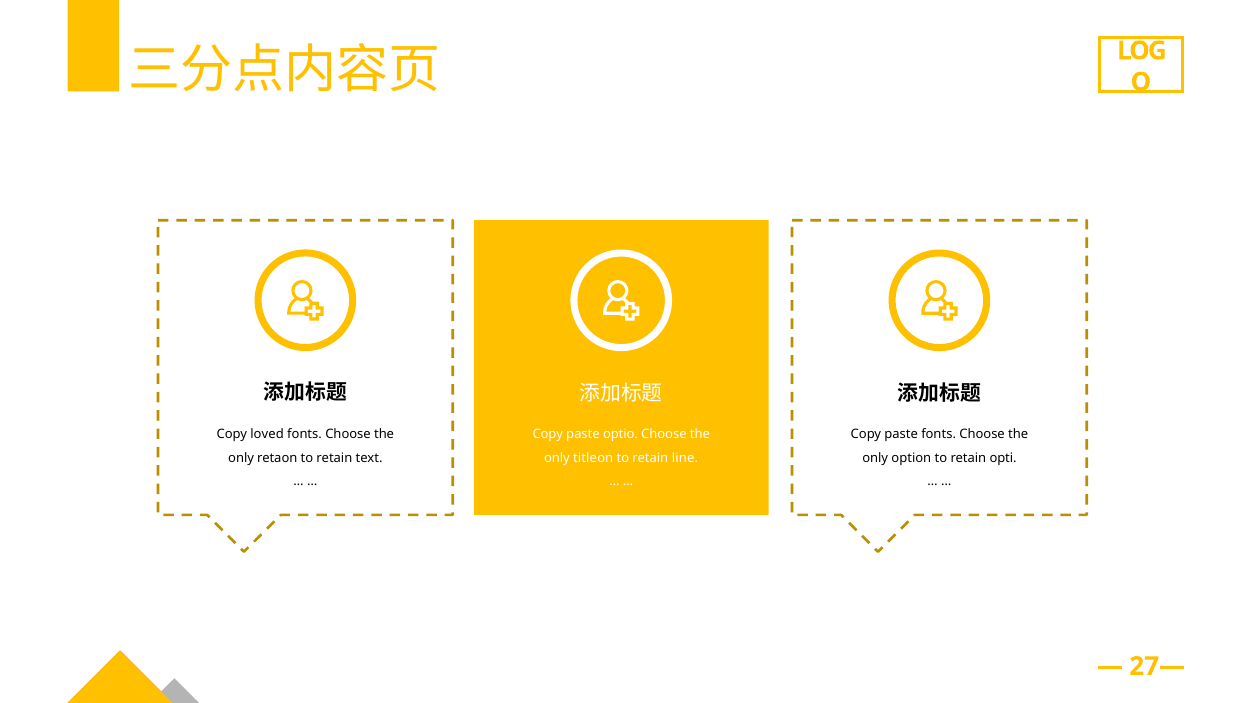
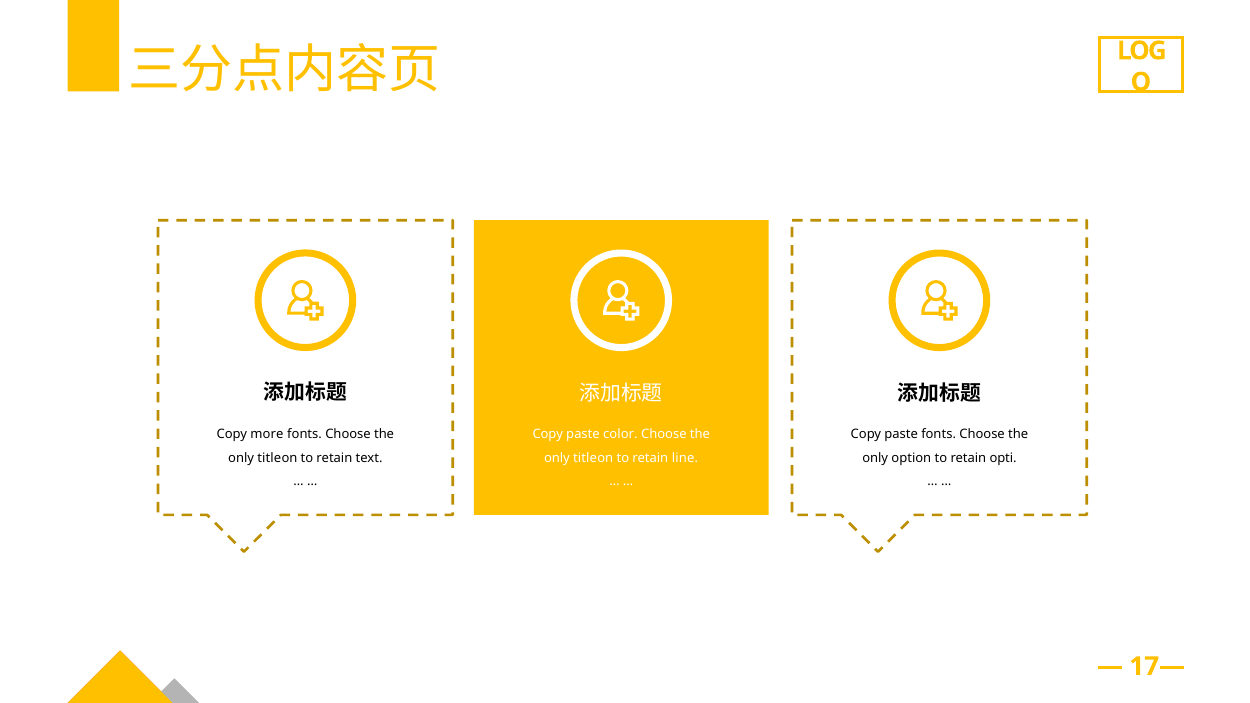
loved: loved -> more
optio: optio -> color
reta at (269, 458): reta -> title
27—: 27— -> 17—
